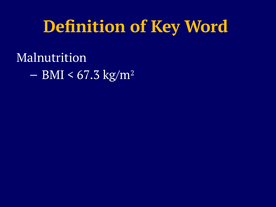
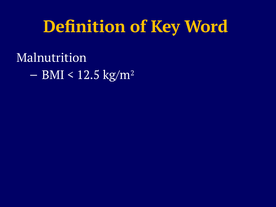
67.3: 67.3 -> 12.5
